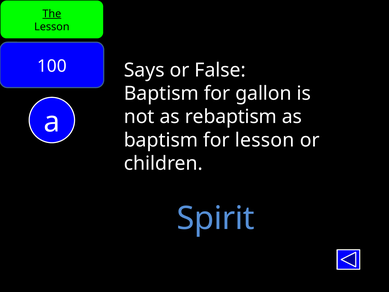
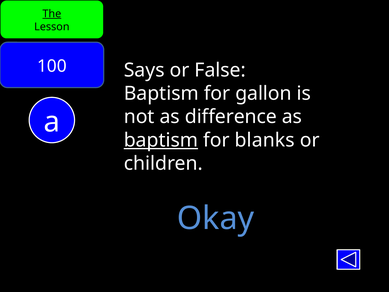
rebaptism: rebaptism -> difference
baptism at (161, 140) underline: none -> present
for lesson: lesson -> blanks
Spirit: Spirit -> Okay
